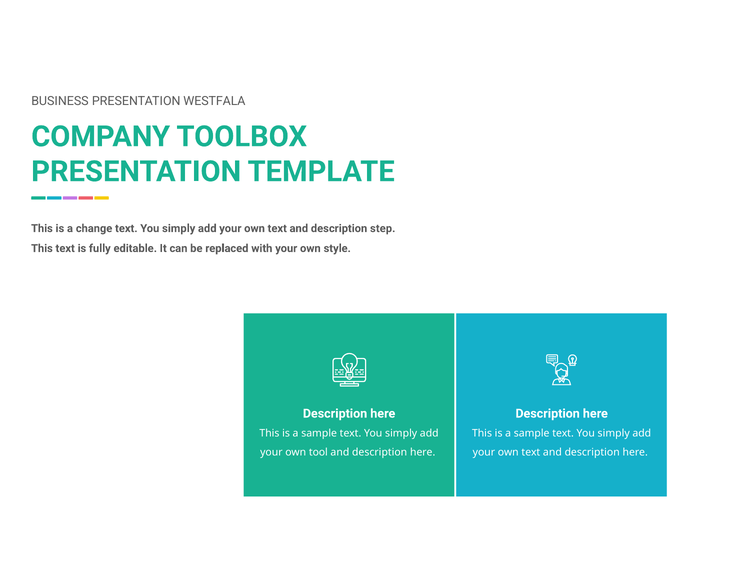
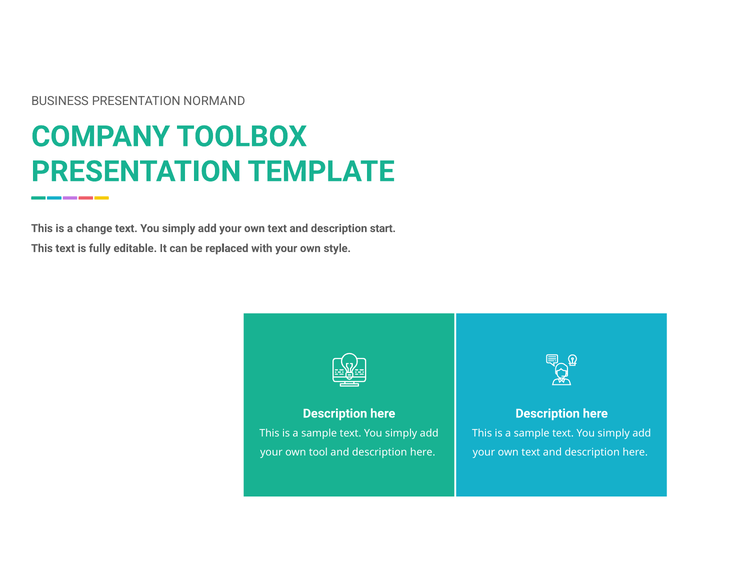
WESTFALA: WESTFALA -> NORMAND
step: step -> start
